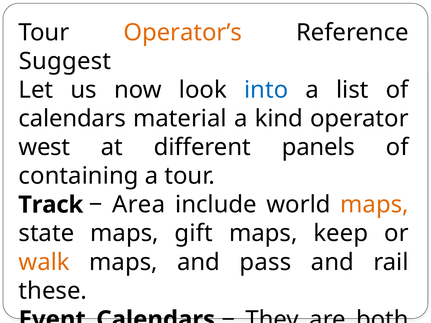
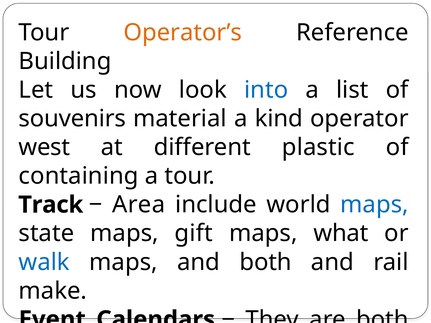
Suggest: Suggest -> Building
calendars at (72, 119): calendars -> souvenirs
panels: panels -> plastic
maps at (374, 205) colour: orange -> blue
maps keep: keep -> what
walk colour: orange -> blue
and pass: pass -> both
these: these -> make
